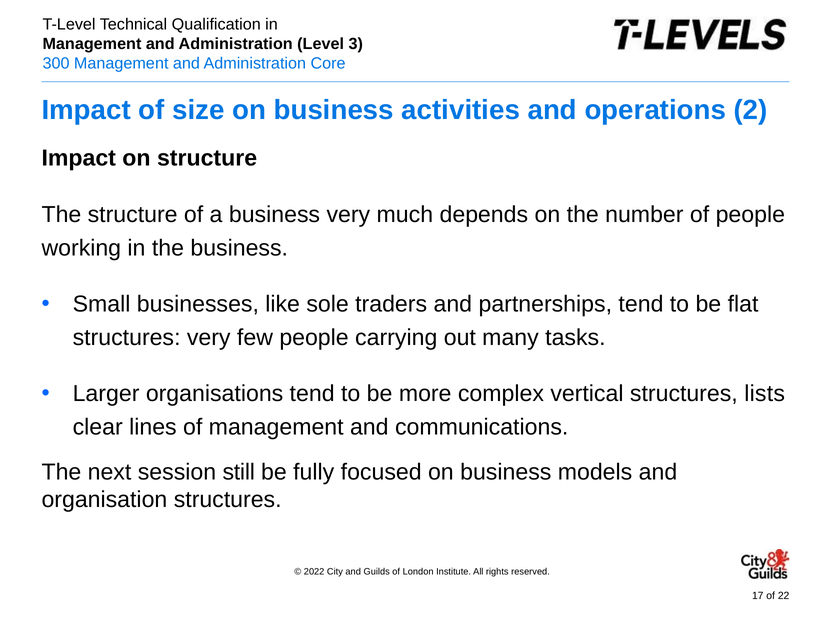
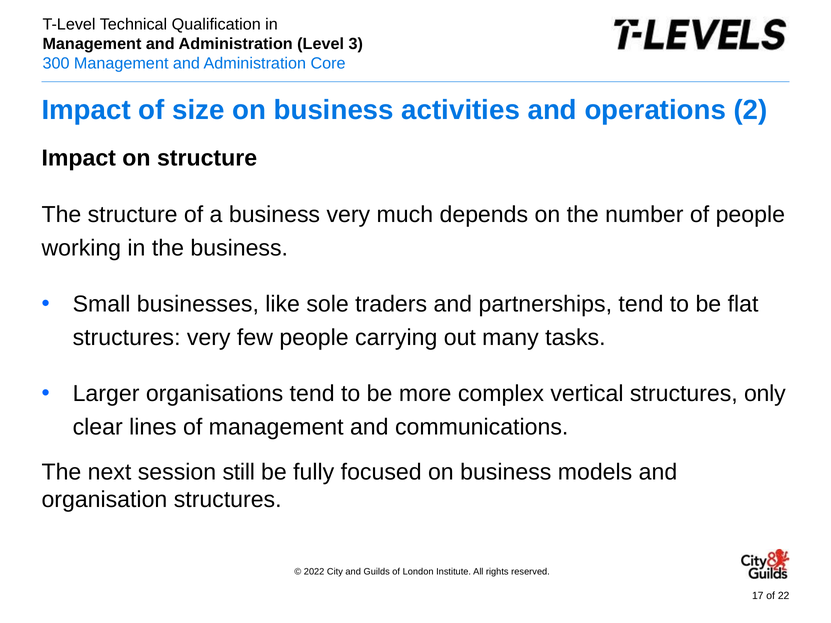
lists: lists -> only
